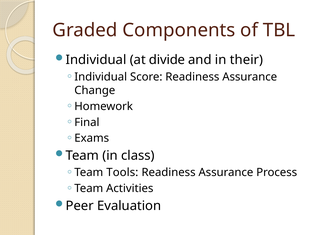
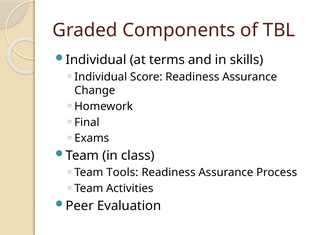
divide: divide -> terms
their: their -> skills
